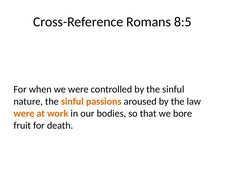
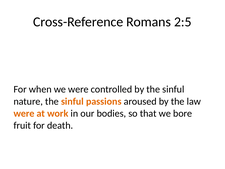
8:5: 8:5 -> 2:5
